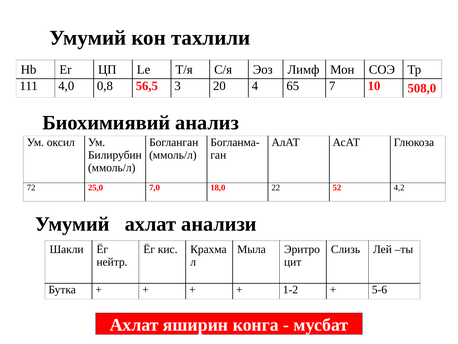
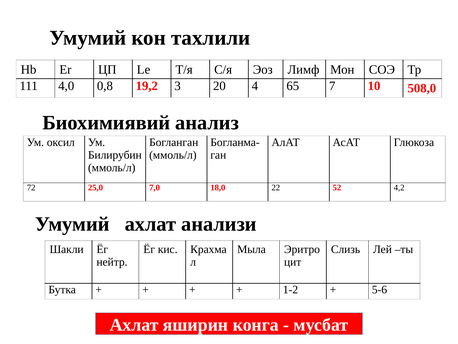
56,5: 56,5 -> 19,2
